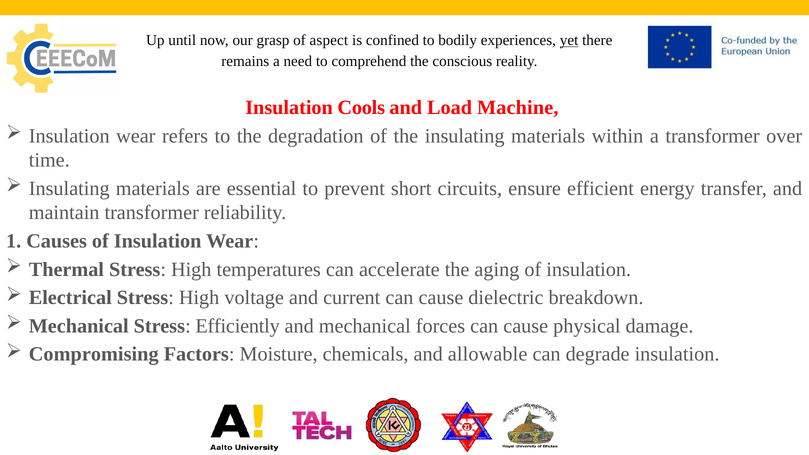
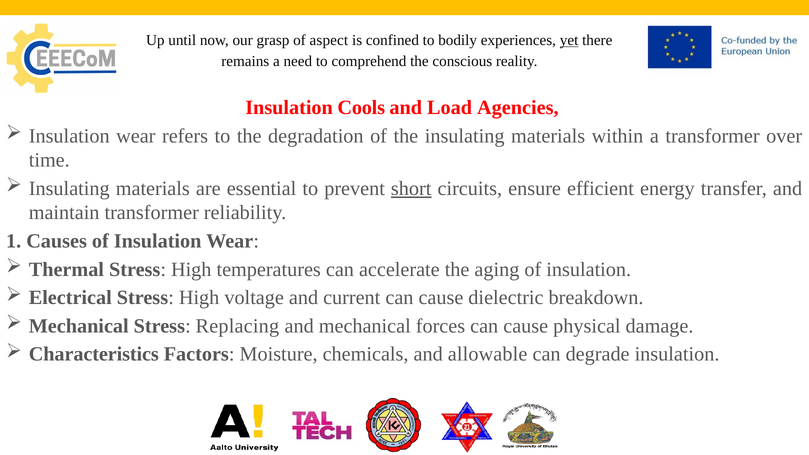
Machine: Machine -> Agencies
short underline: none -> present
Efficiently: Efficiently -> Replacing
Compromising: Compromising -> Characteristics
